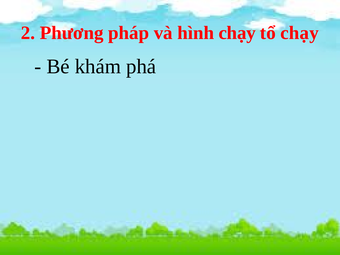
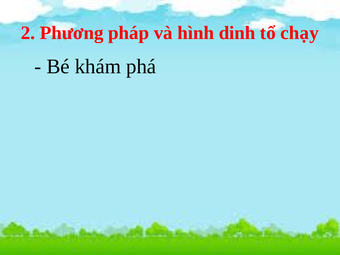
hình chạy: chạy -> dinh
